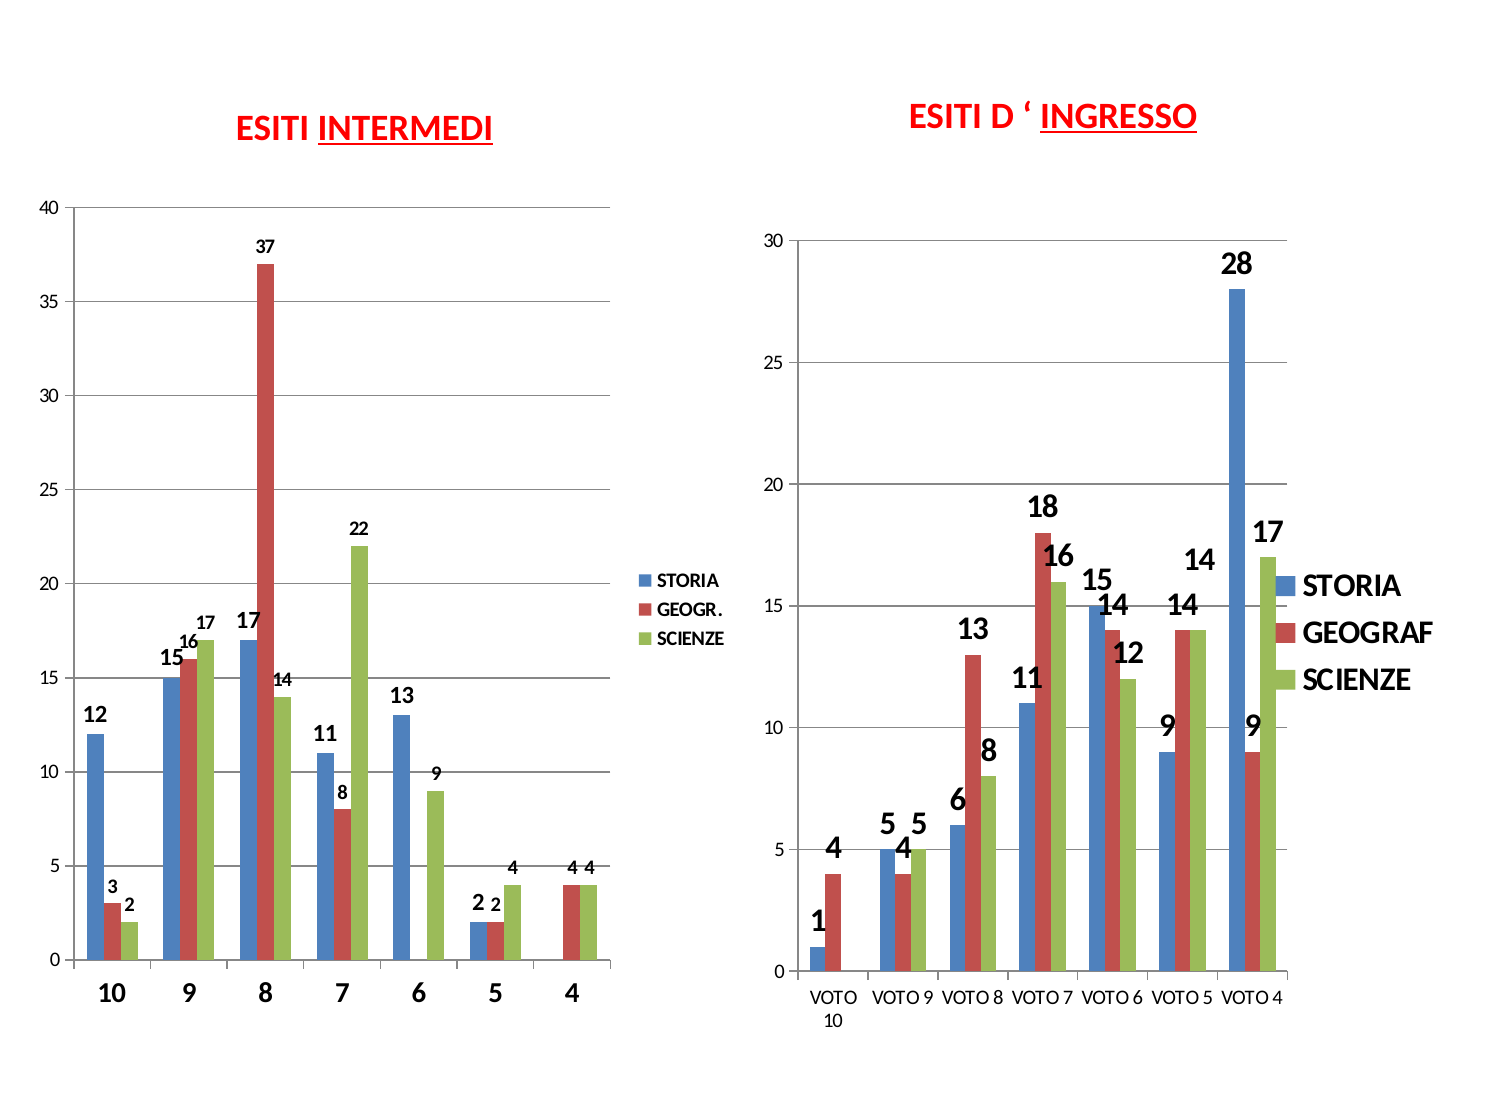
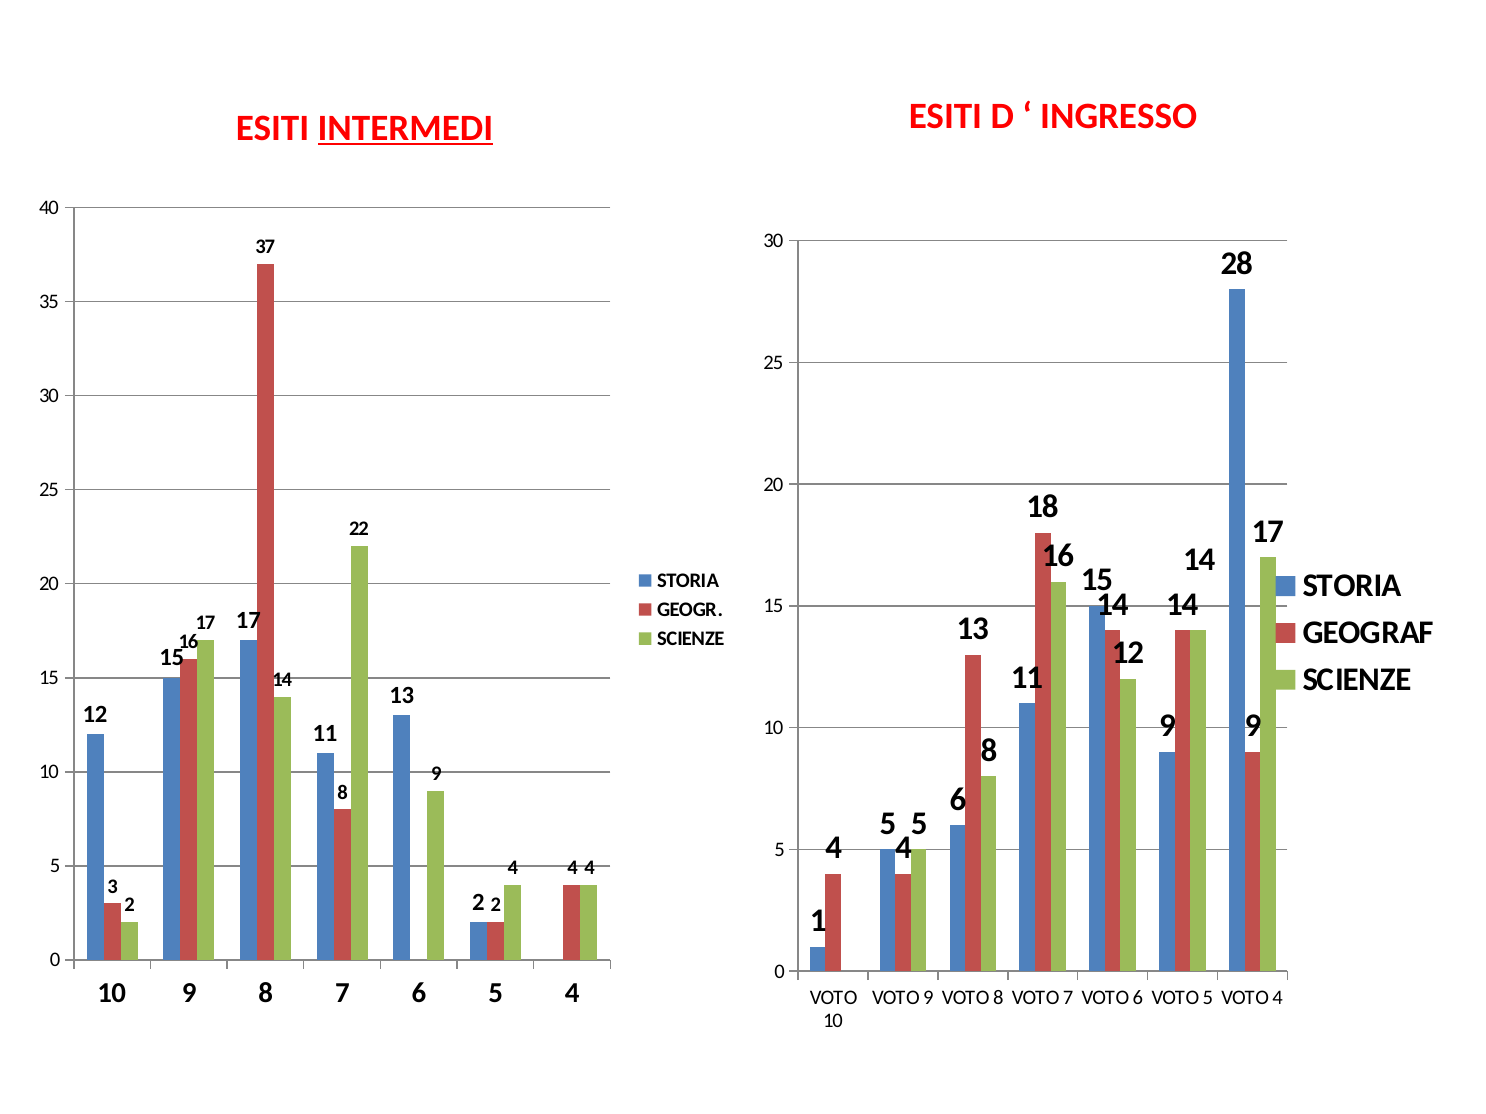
INGRESSO underline: present -> none
